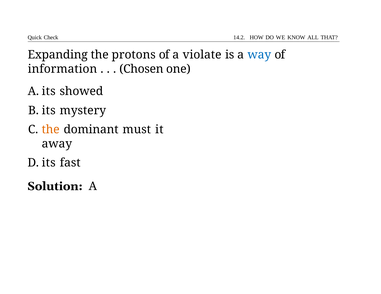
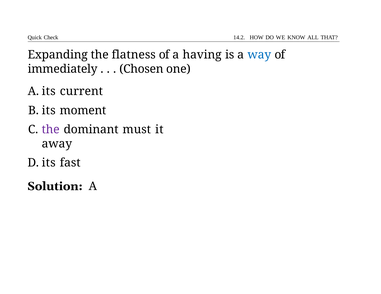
protons: protons -> flatness
violate: violate -> having
information: information -> immediately
showed: showed -> current
mystery: mystery -> moment
the at (51, 130) colour: orange -> purple
